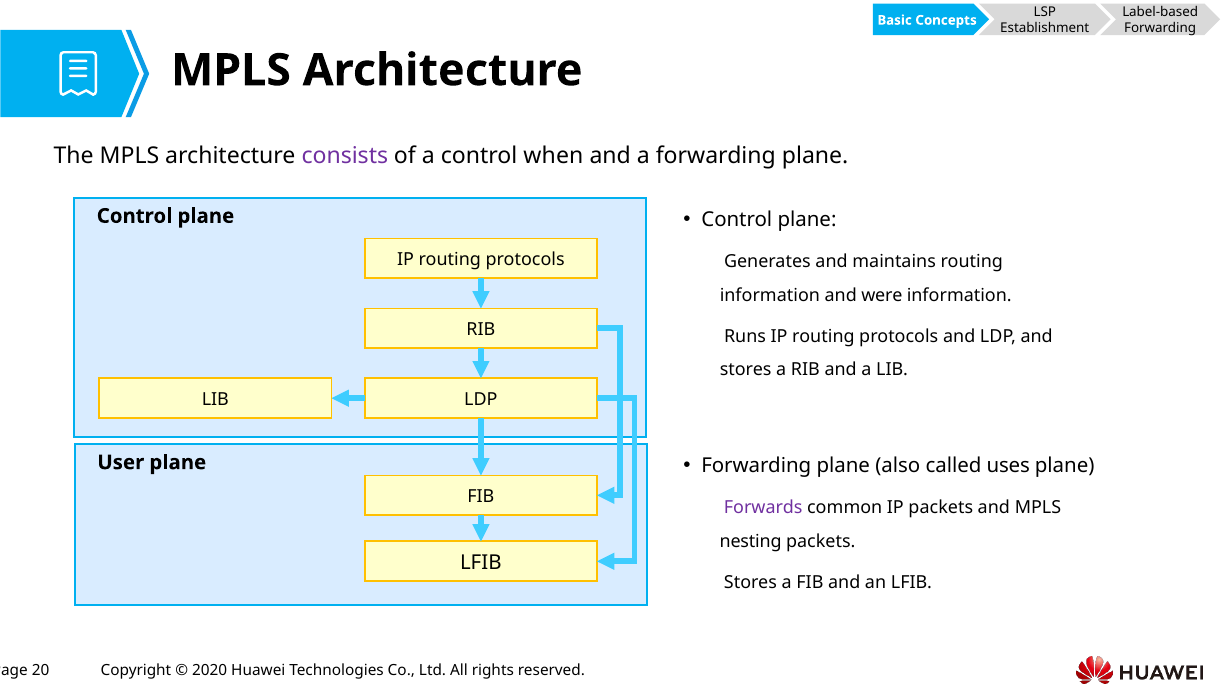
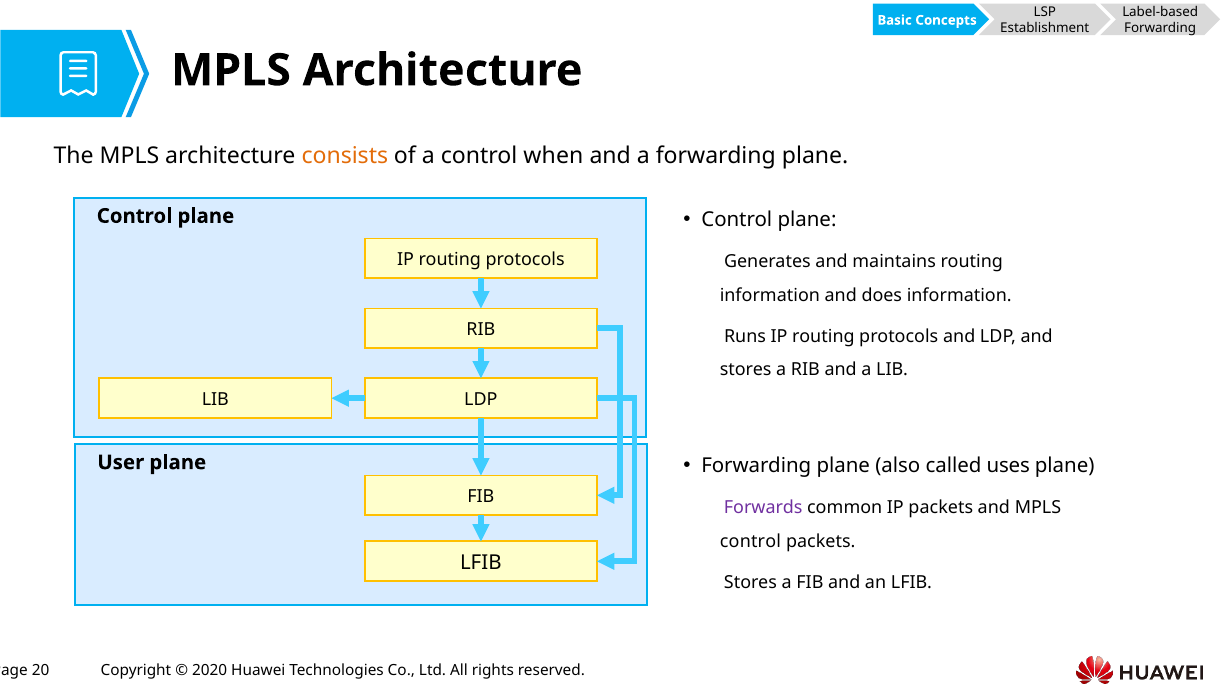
consists colour: purple -> orange
were: were -> does
nesting at (751, 541): nesting -> control
